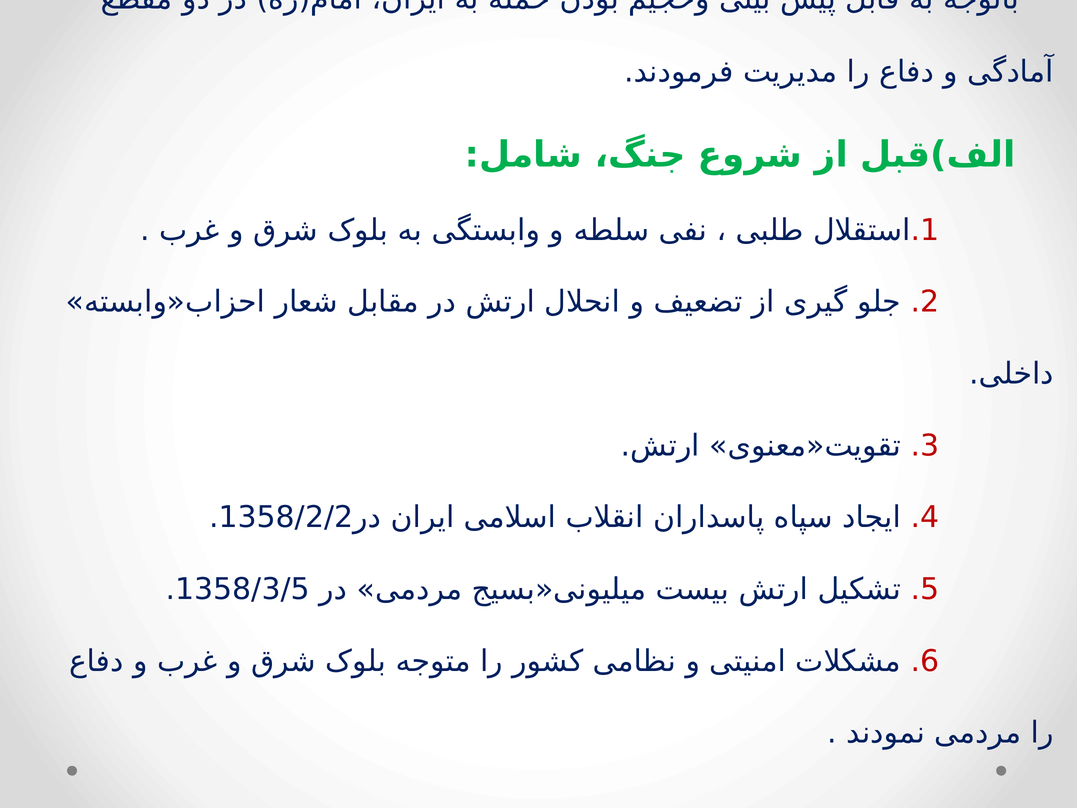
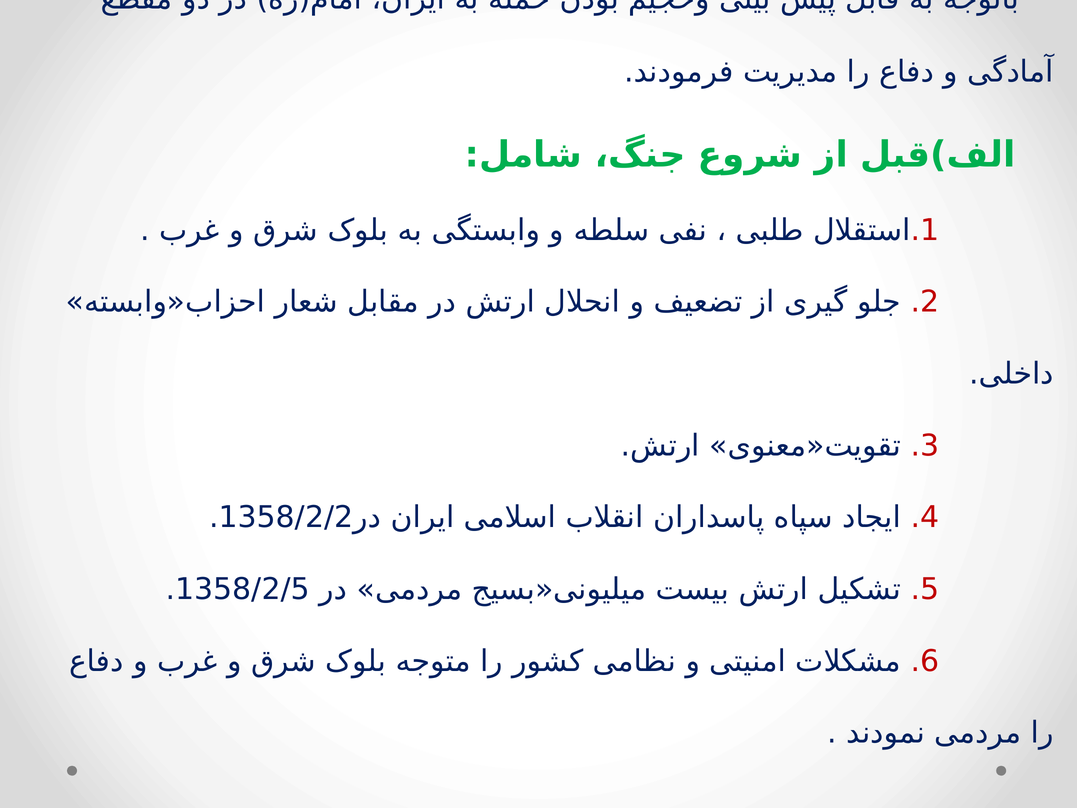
1358/3/5: 1358/3/5 -> 1358/2/5
